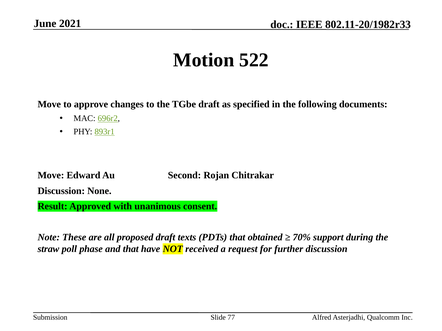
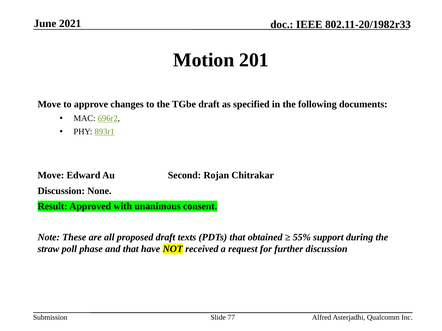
522: 522 -> 201
70%: 70% -> 55%
